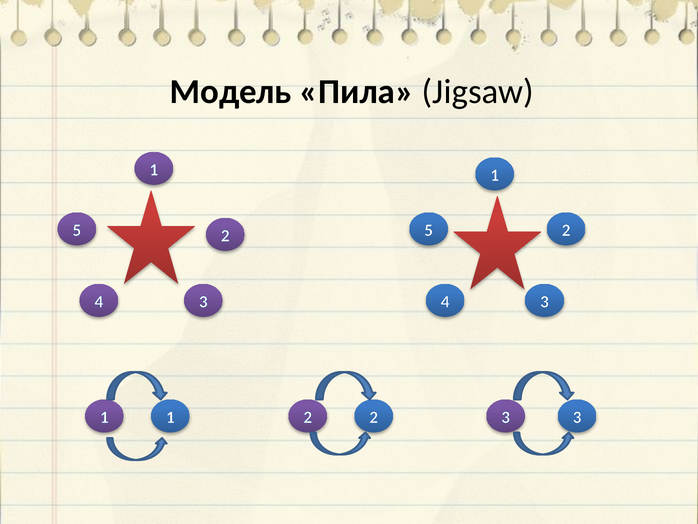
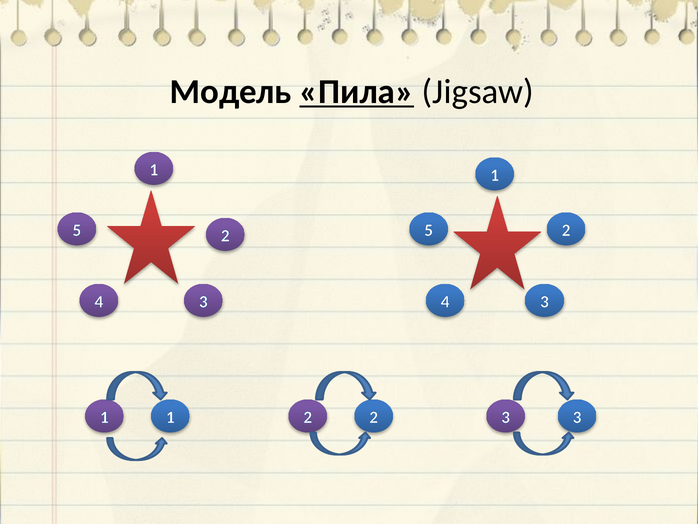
Пила underline: none -> present
